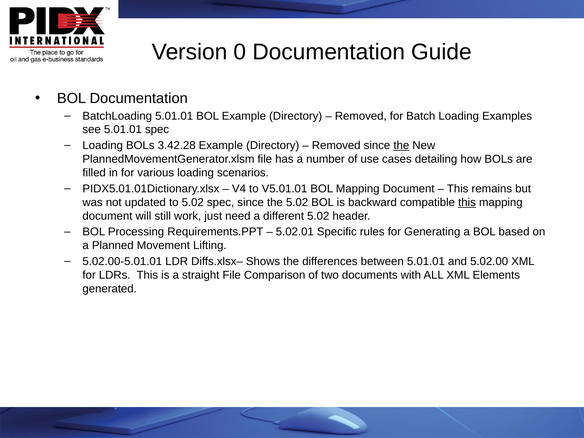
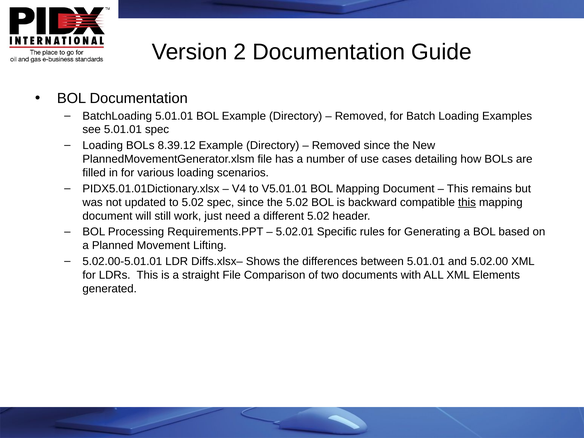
0: 0 -> 2
3.42.28: 3.42.28 -> 8.39.12
the at (401, 145) underline: present -> none
